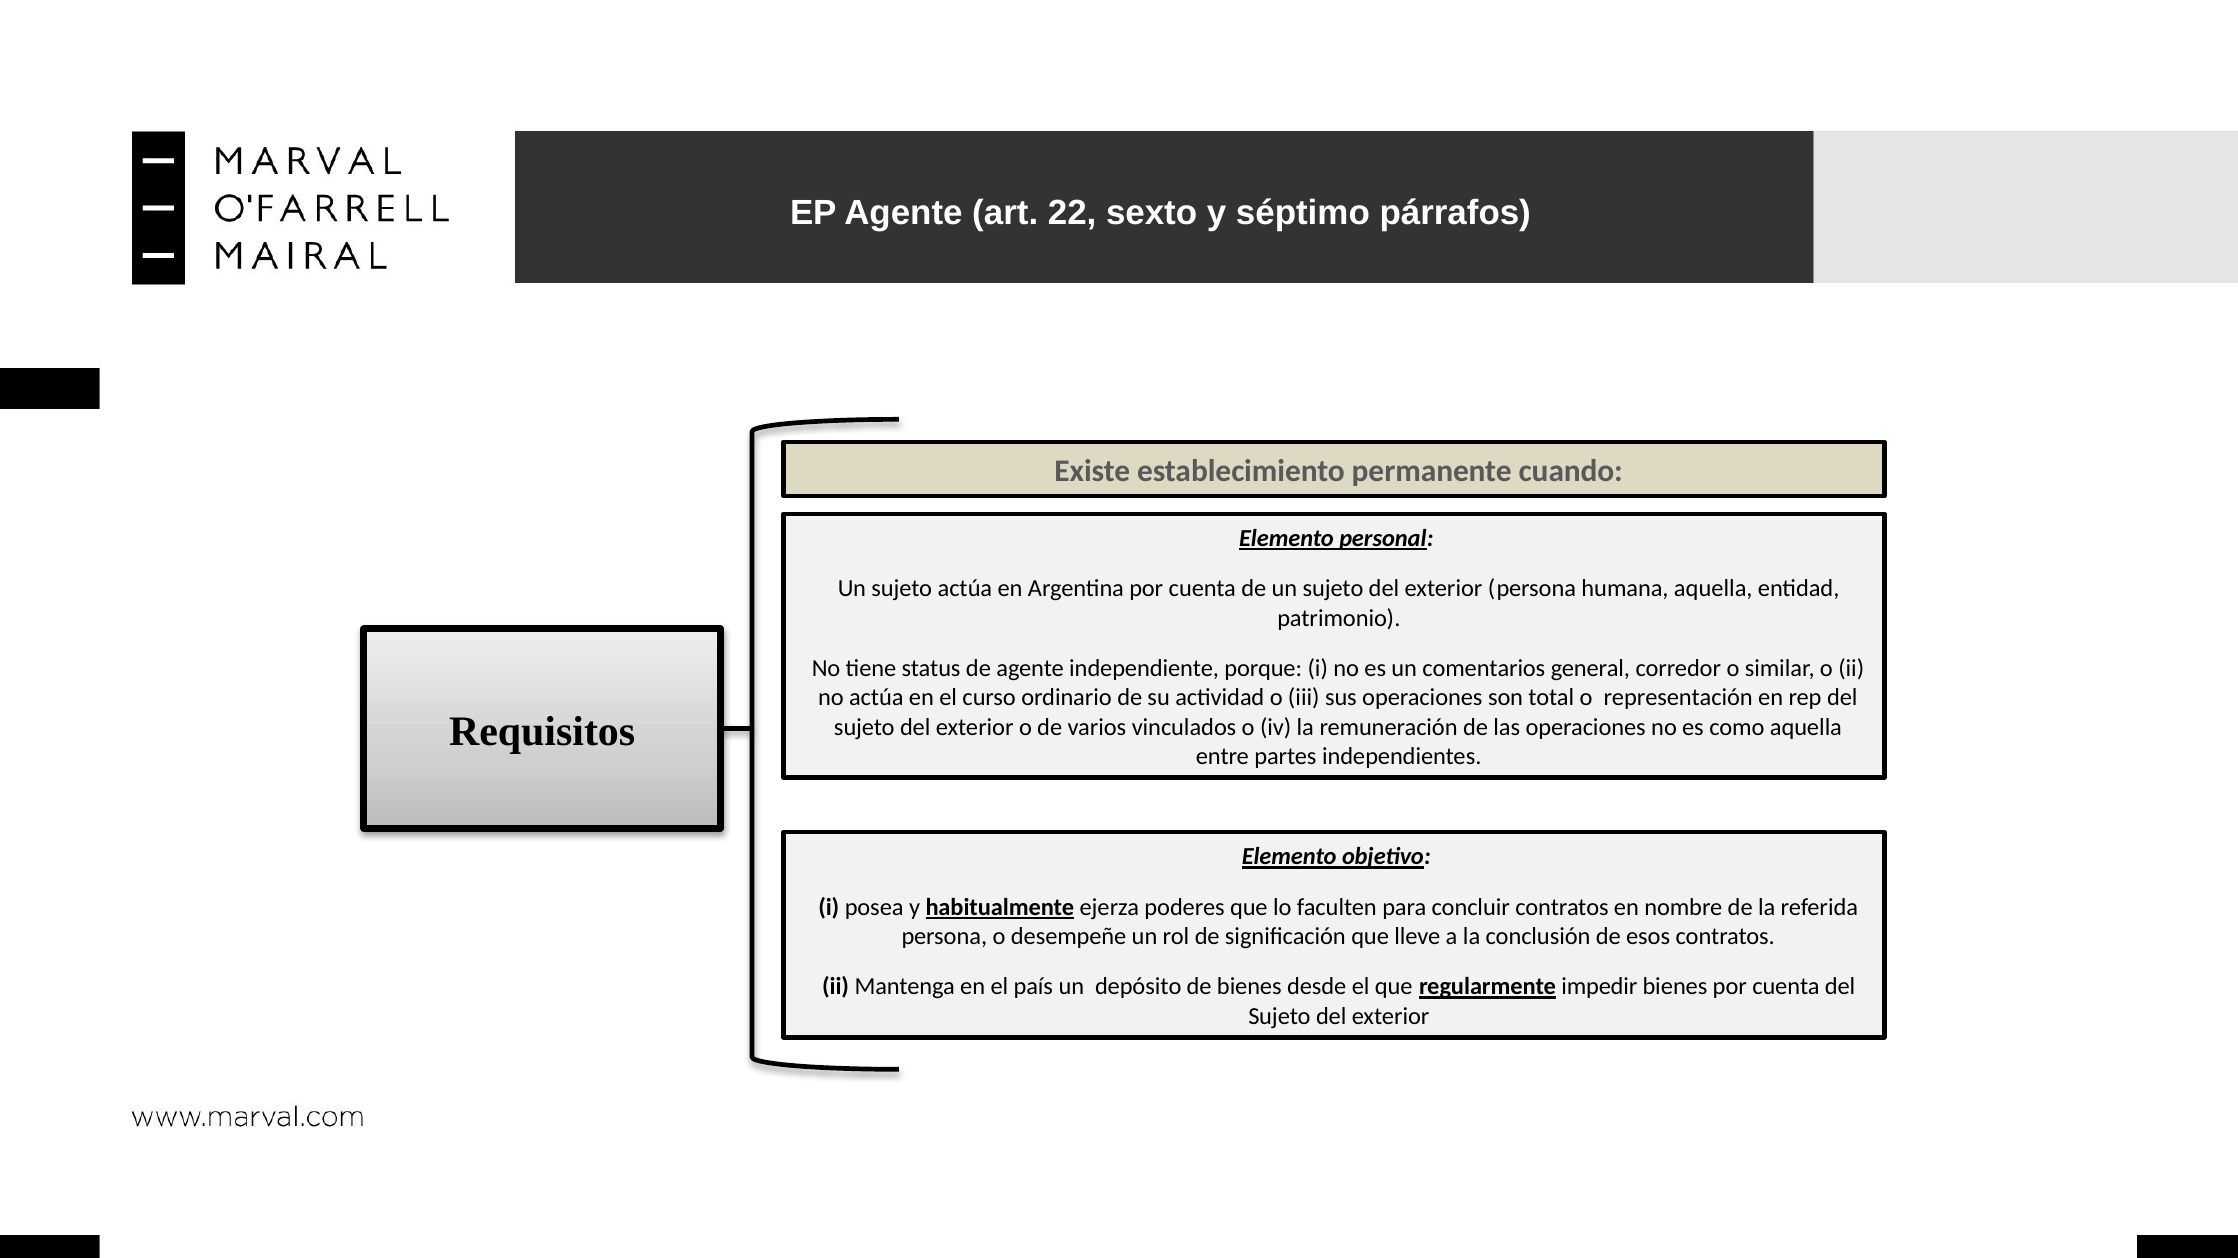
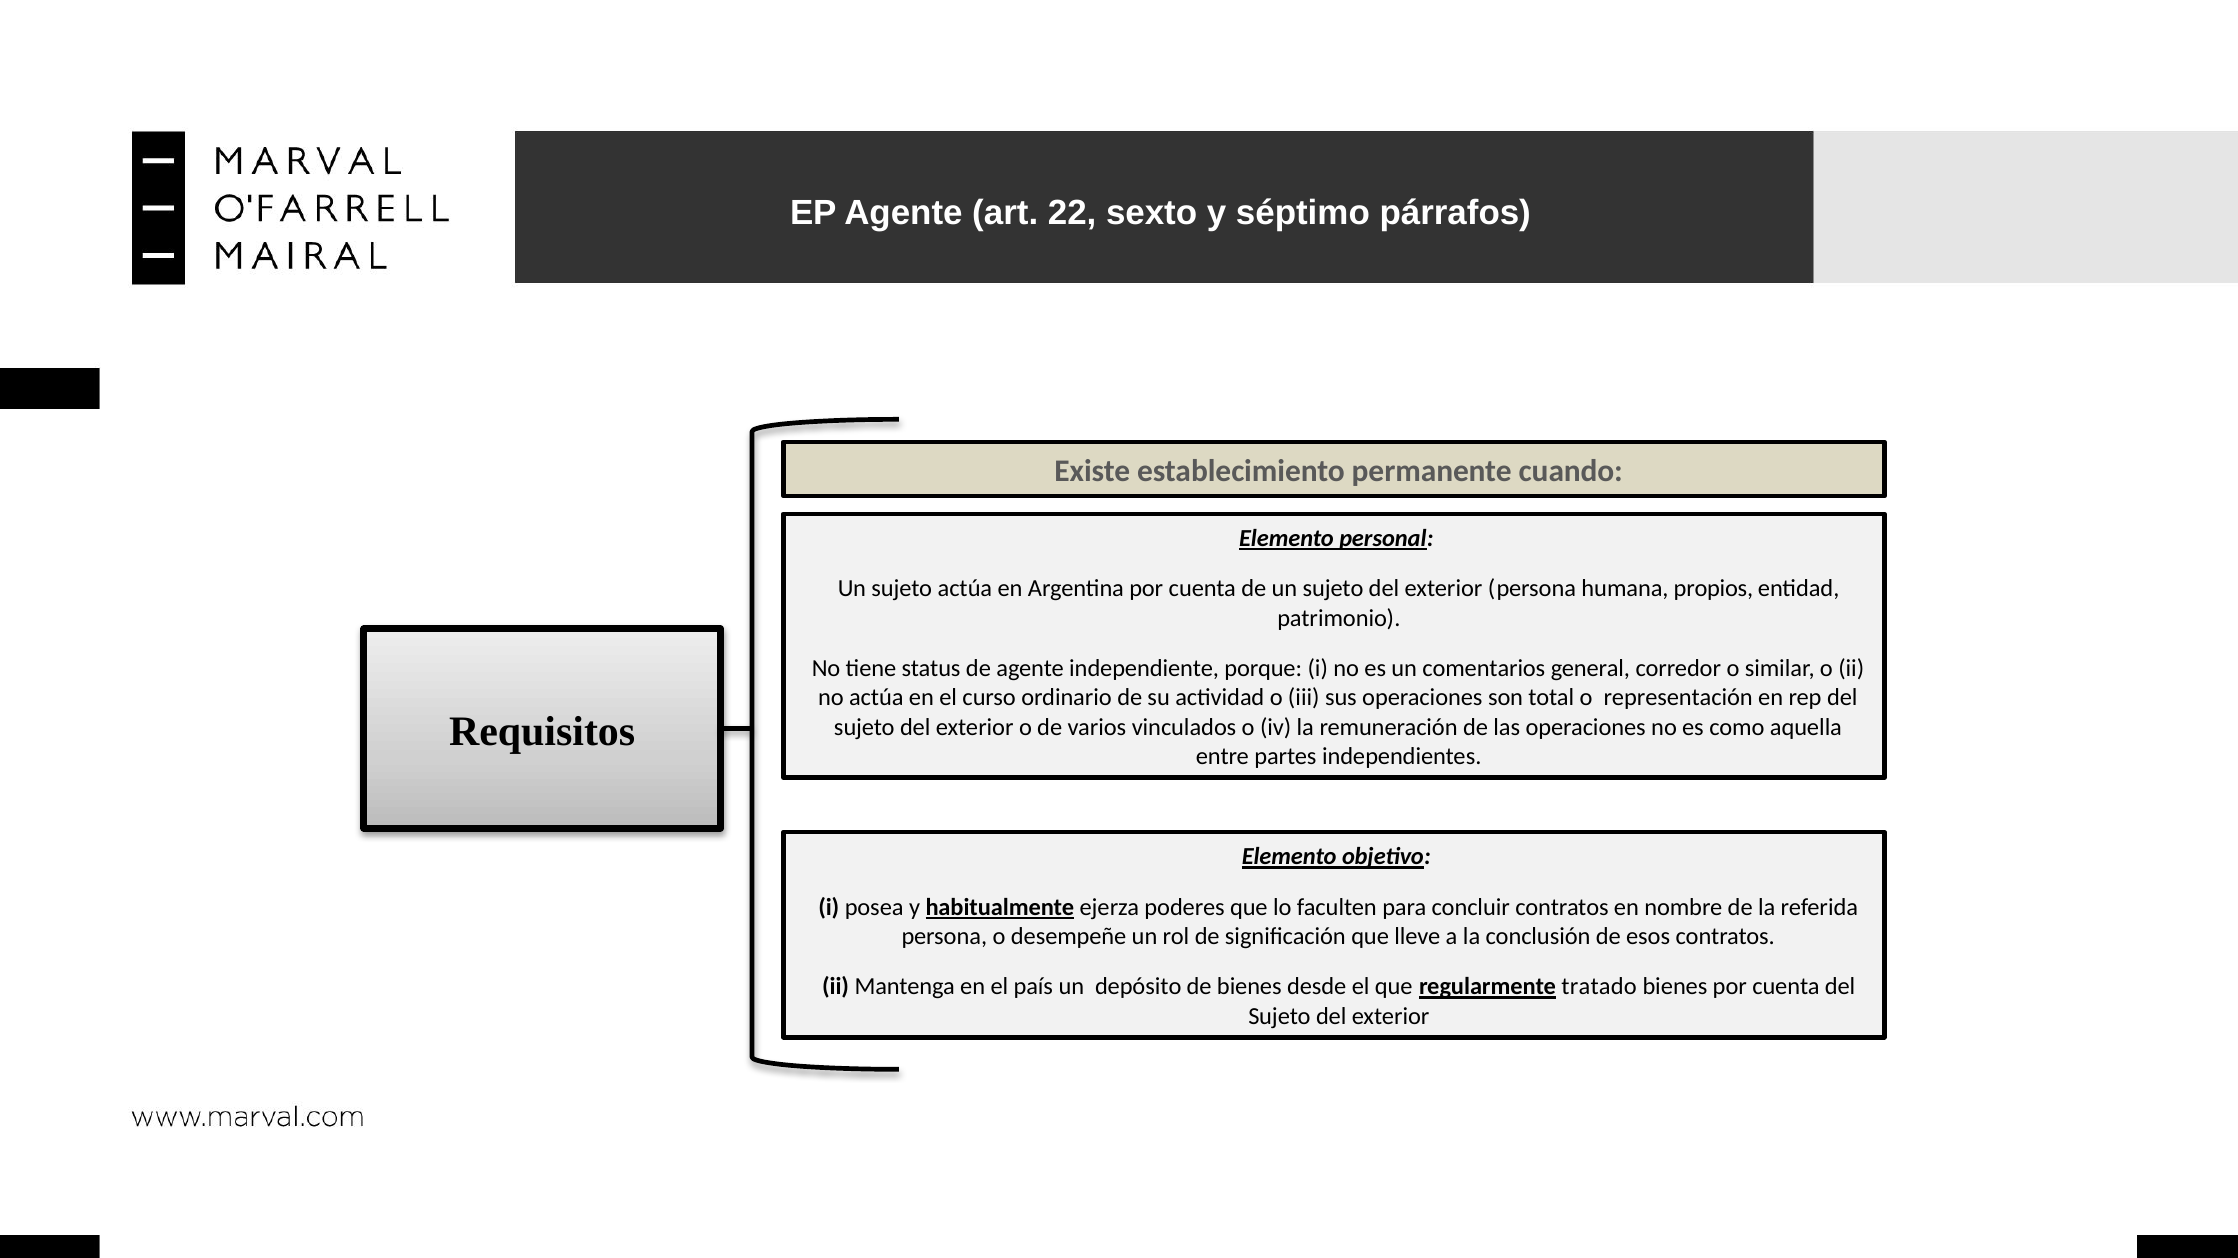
humana aquella: aquella -> propios
impedir: impedir -> tratado
